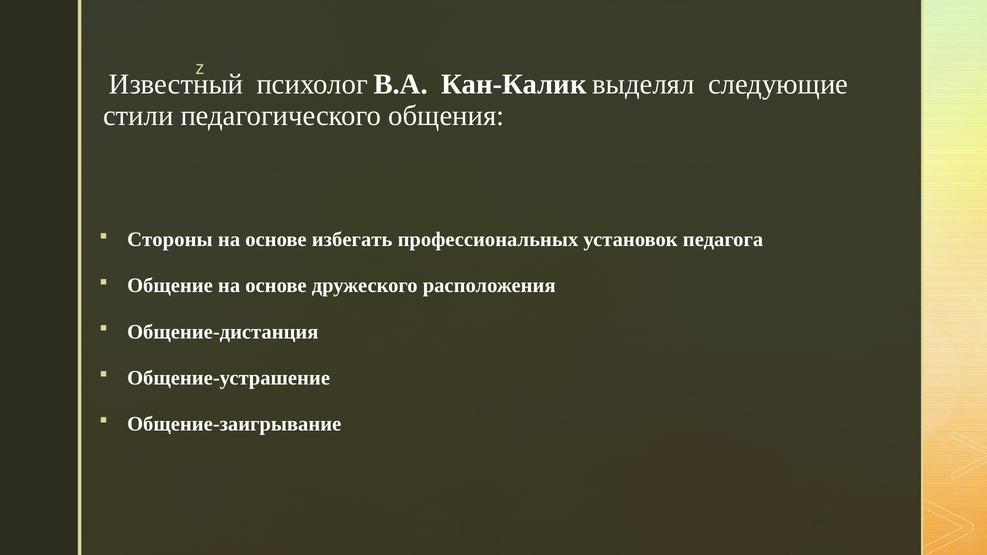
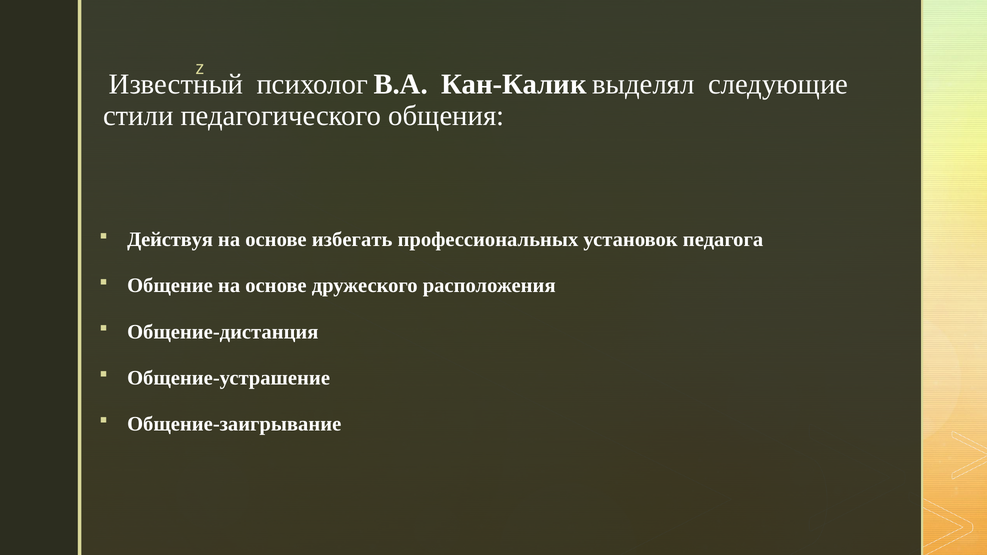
Стороны: Стороны -> Действуя
